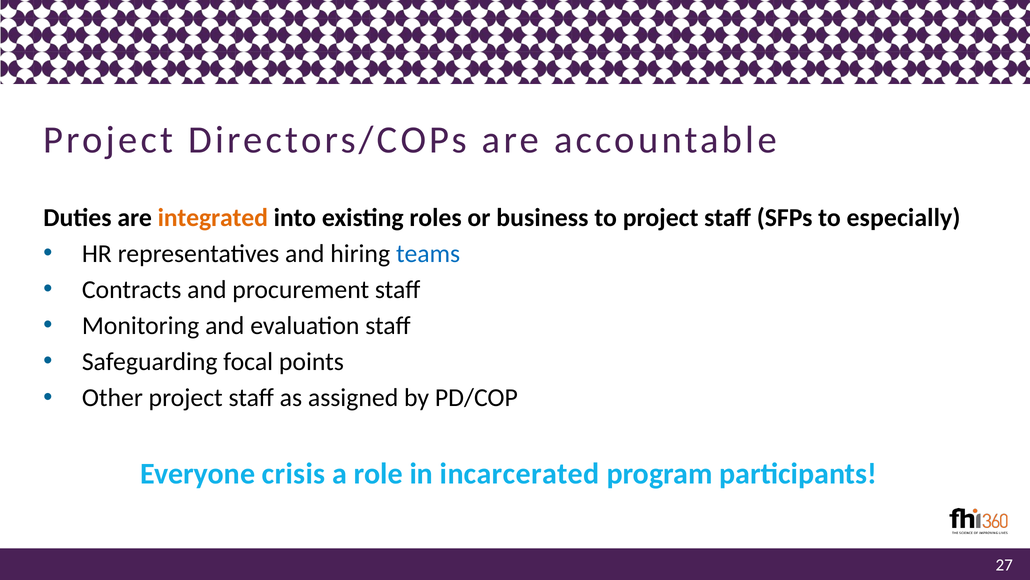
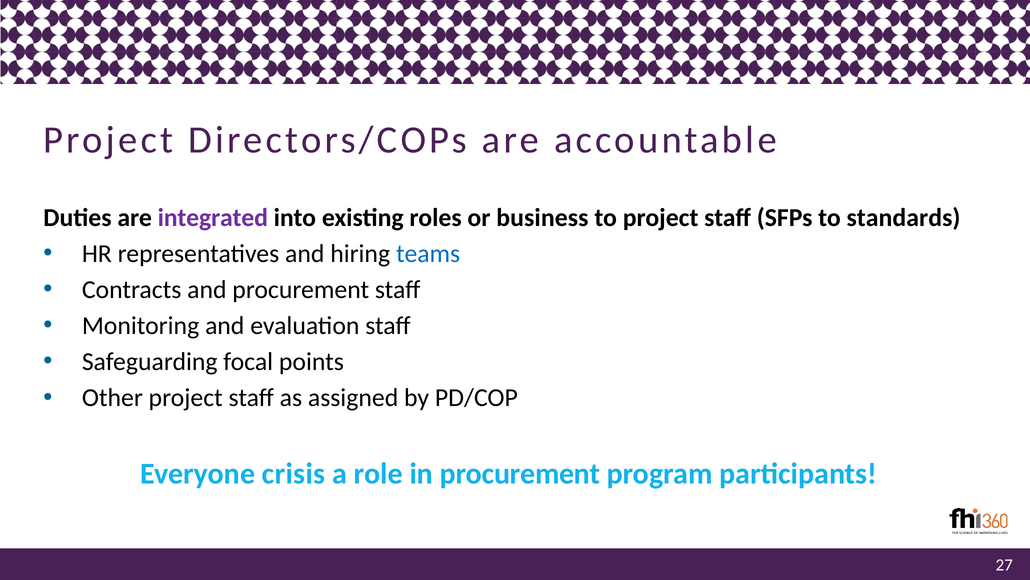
integrated colour: orange -> purple
especially: especially -> standards
in incarcerated: incarcerated -> procurement
